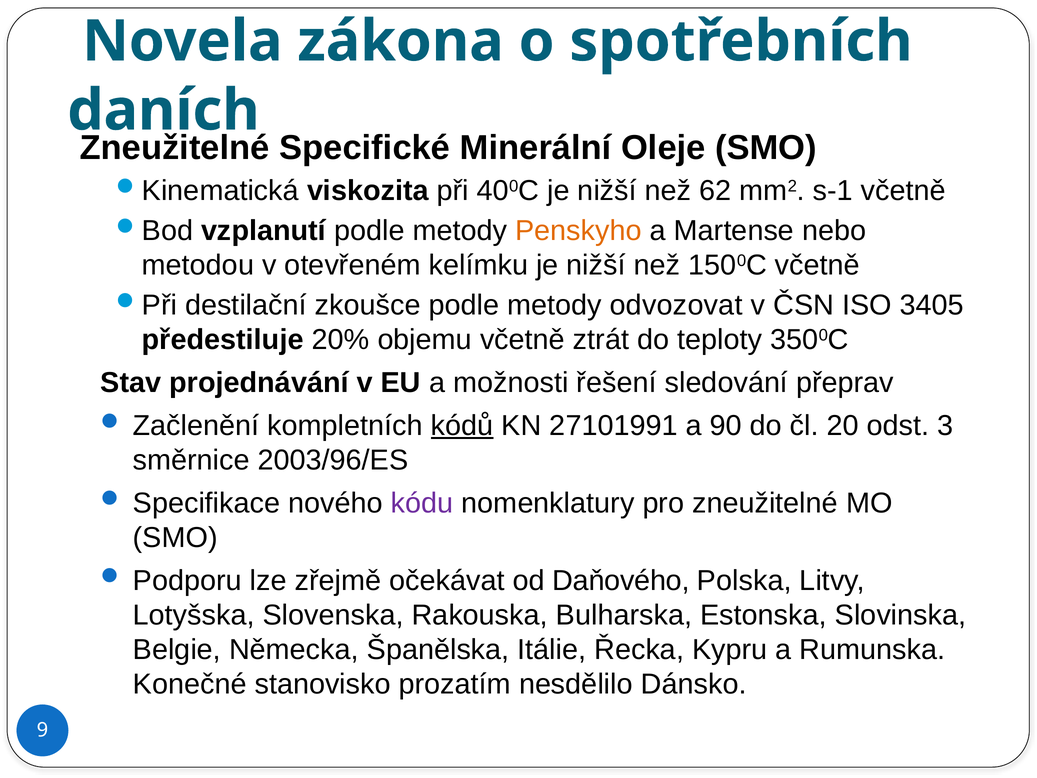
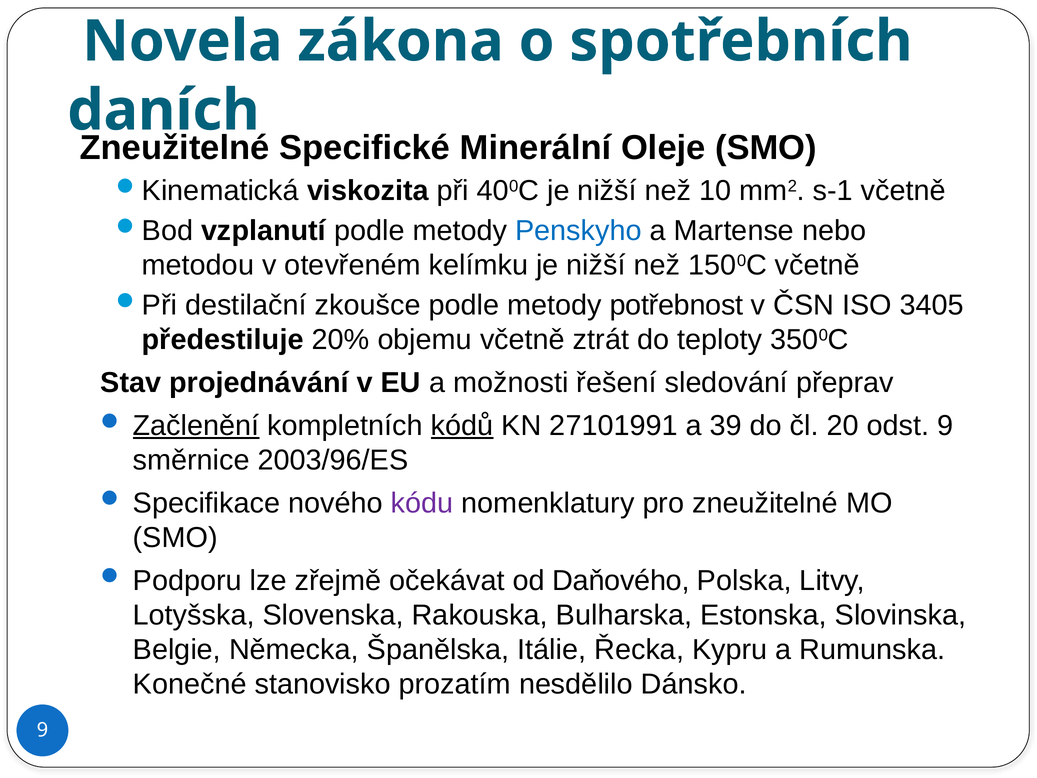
62: 62 -> 10
Penskyho colour: orange -> blue
odvozovat: odvozovat -> potřebnost
Začlenění underline: none -> present
90: 90 -> 39
odst 3: 3 -> 9
